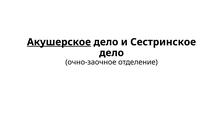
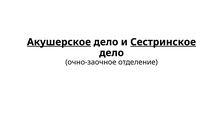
Сестринское underline: none -> present
